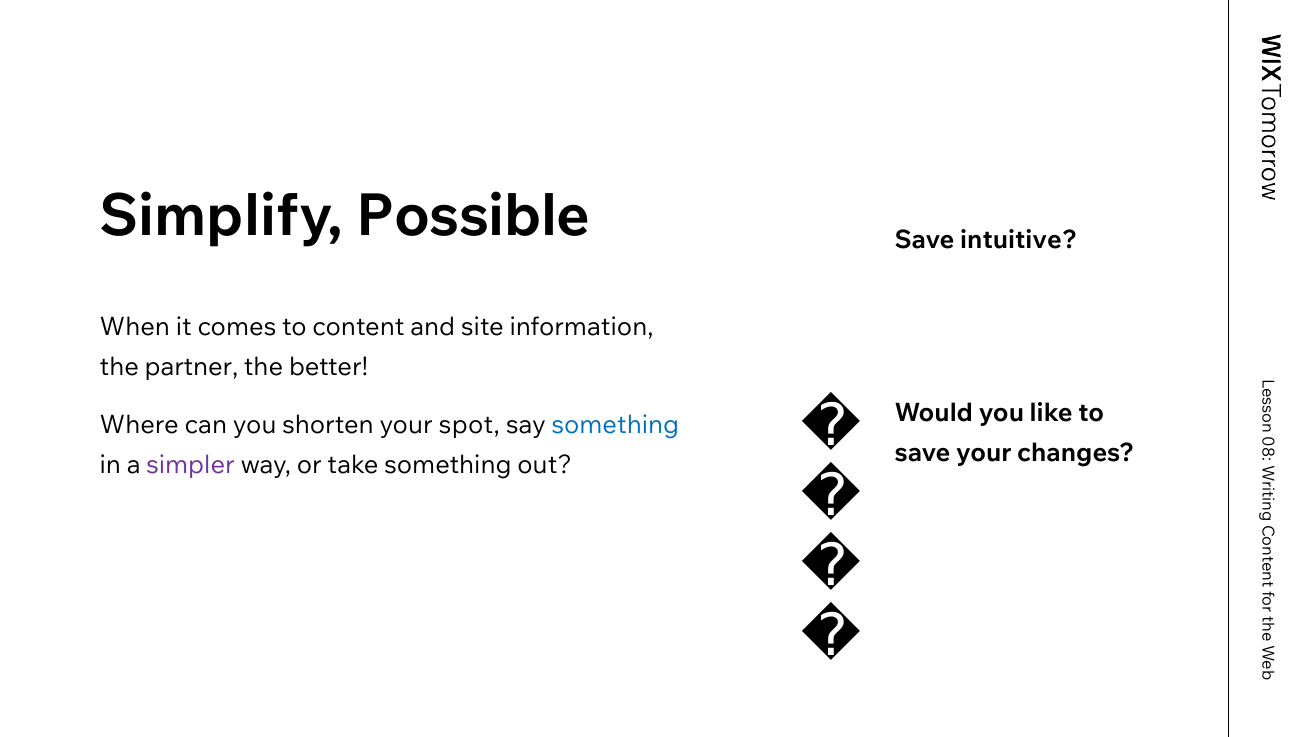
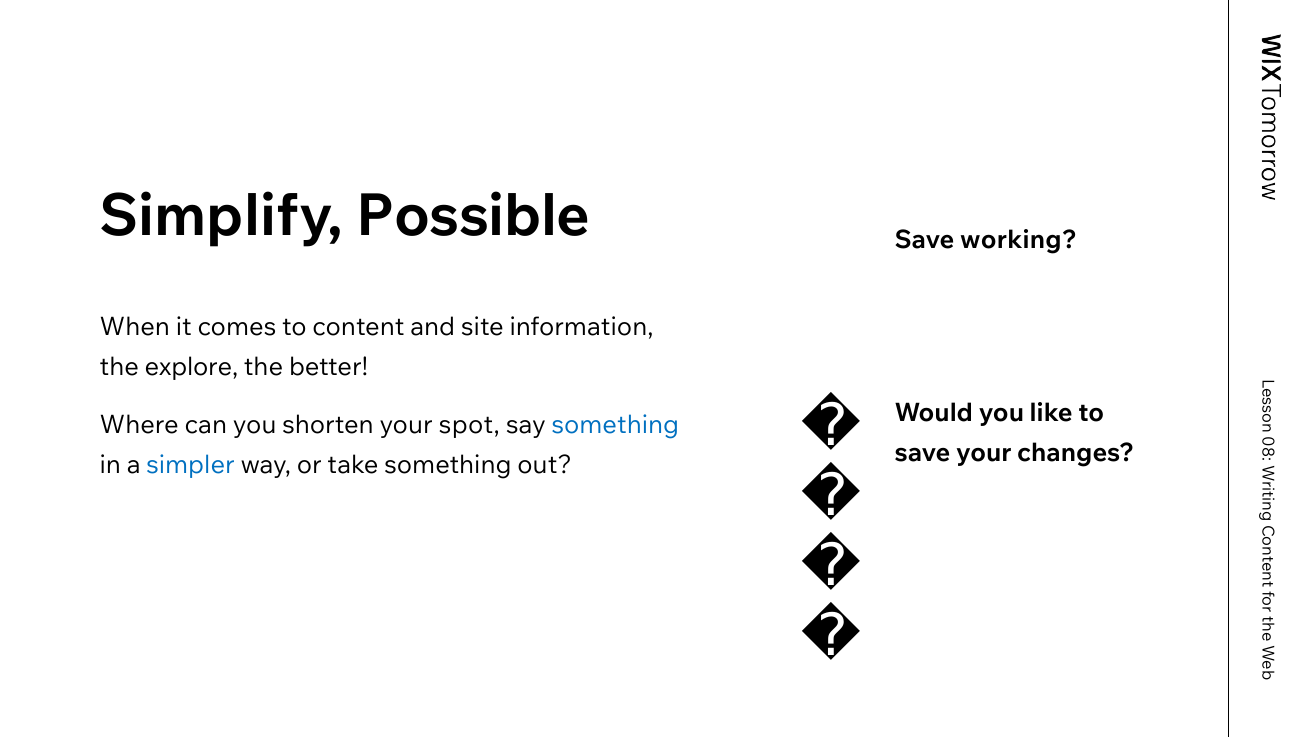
intuitive: intuitive -> working
partner: partner -> explore
simpler colour: purple -> blue
